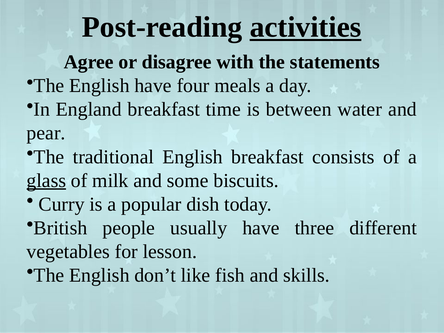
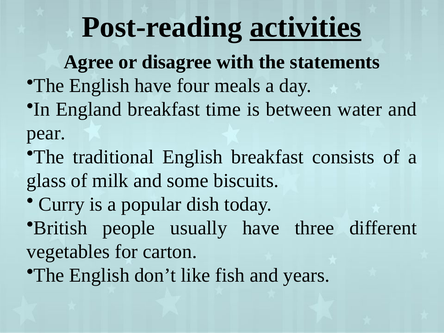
glass underline: present -> none
lesson: lesson -> carton
skills: skills -> years
